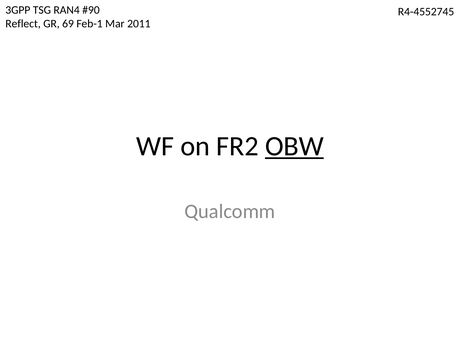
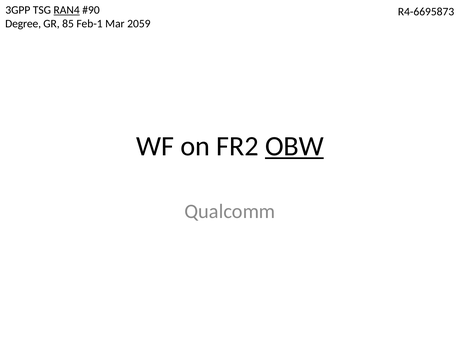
RAN4 underline: none -> present
R4-4552745: R4-4552745 -> R4-6695873
Reflect: Reflect -> Degree
69: 69 -> 85
2011: 2011 -> 2059
